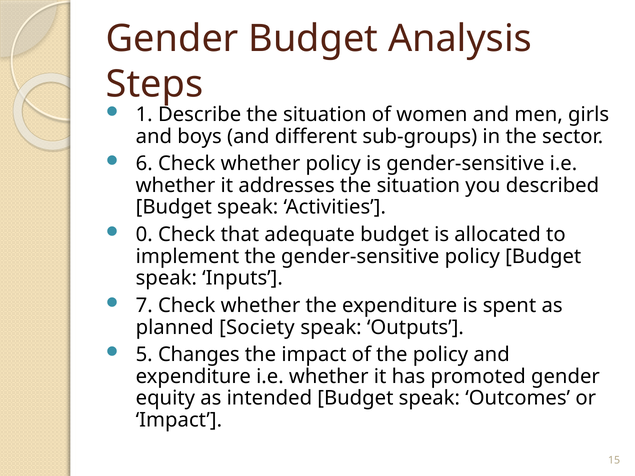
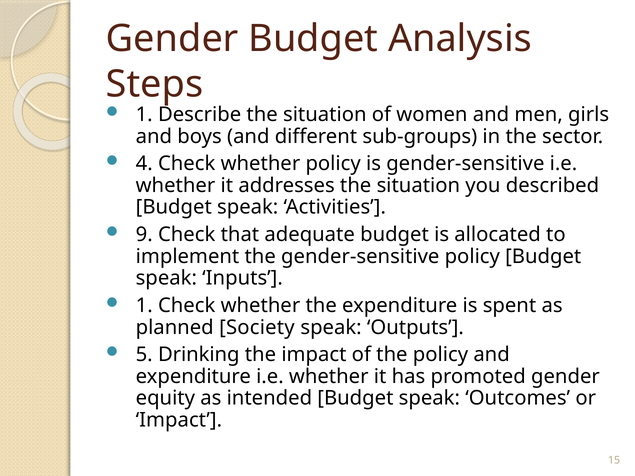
6: 6 -> 4
0: 0 -> 9
7 at (144, 306): 7 -> 1
Changes: Changes -> Drinking
